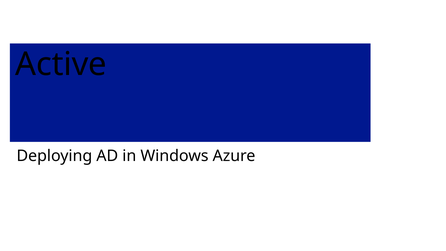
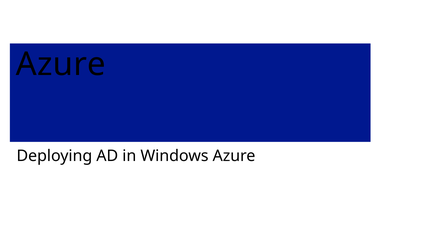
Active at (61, 64): Active -> Azure
